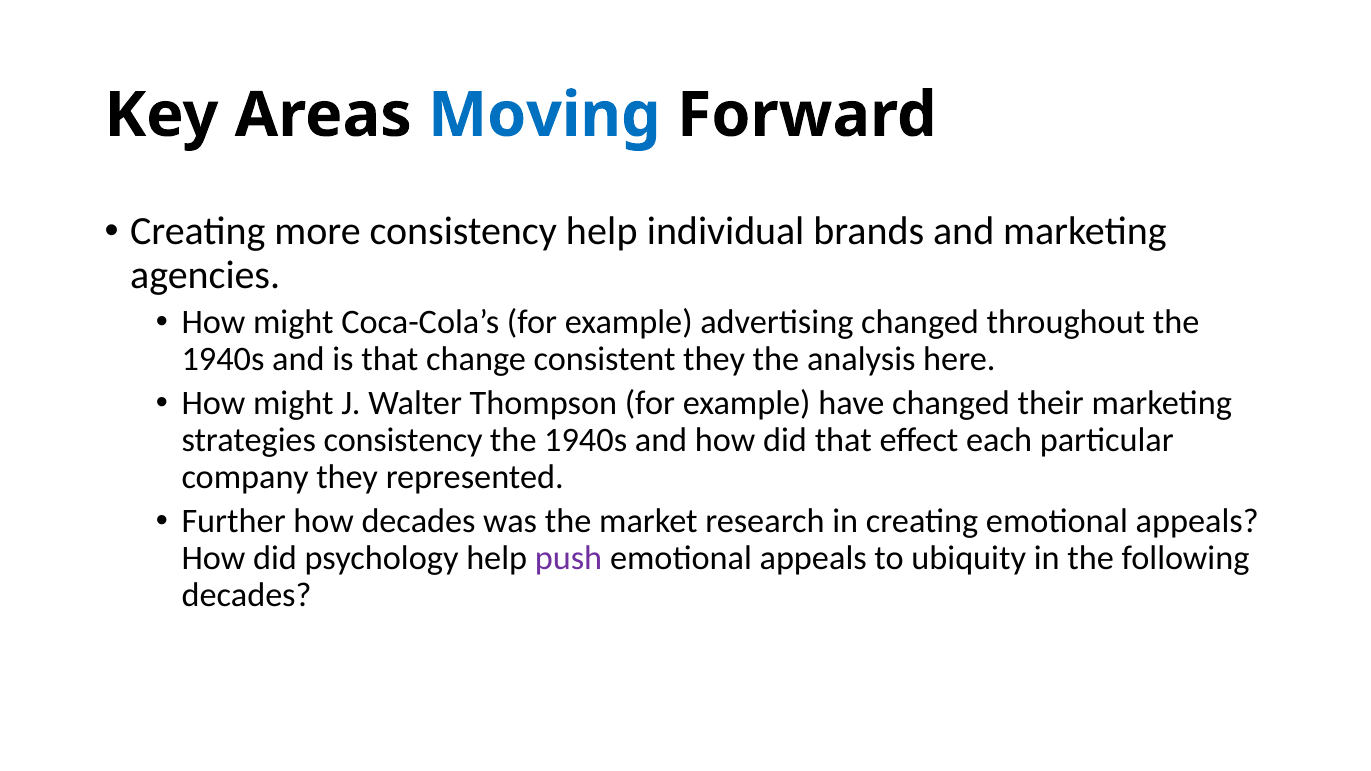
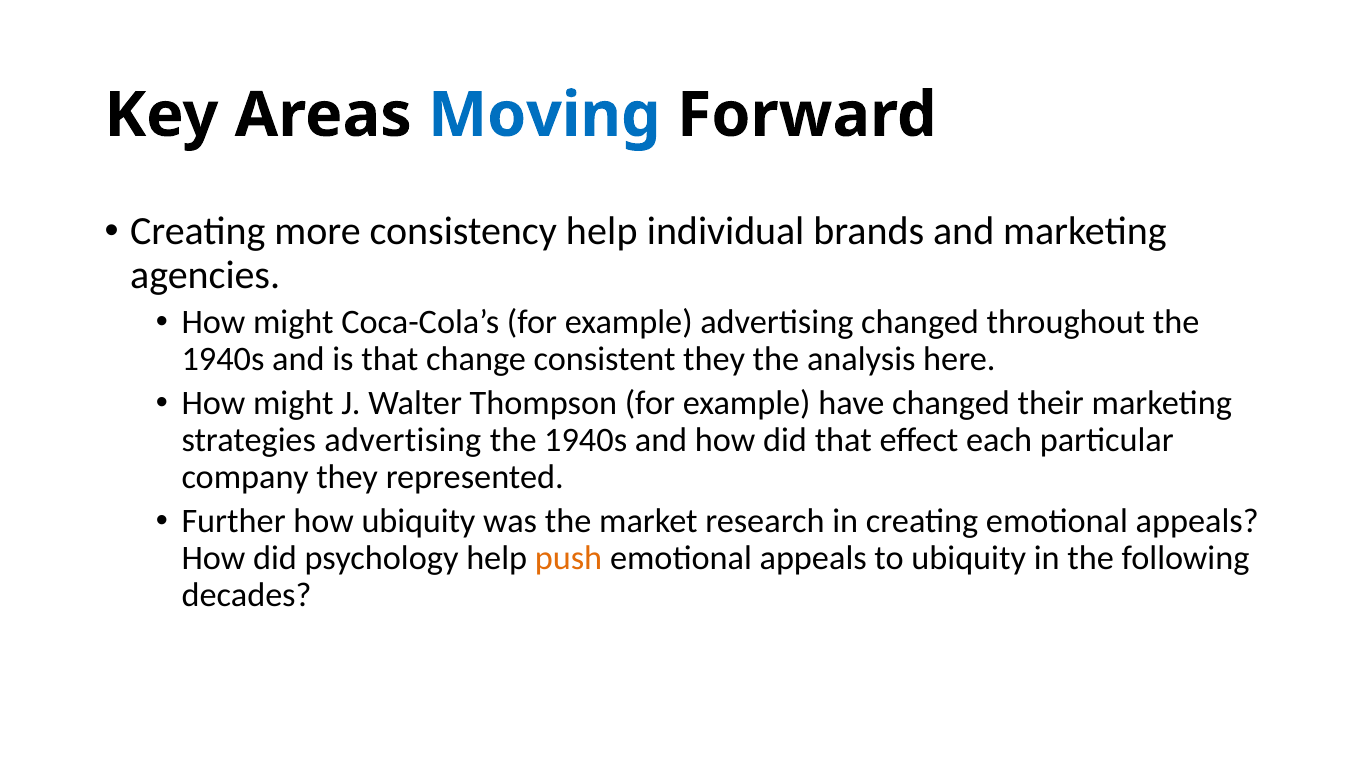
strategies consistency: consistency -> advertising
how decades: decades -> ubiquity
push colour: purple -> orange
